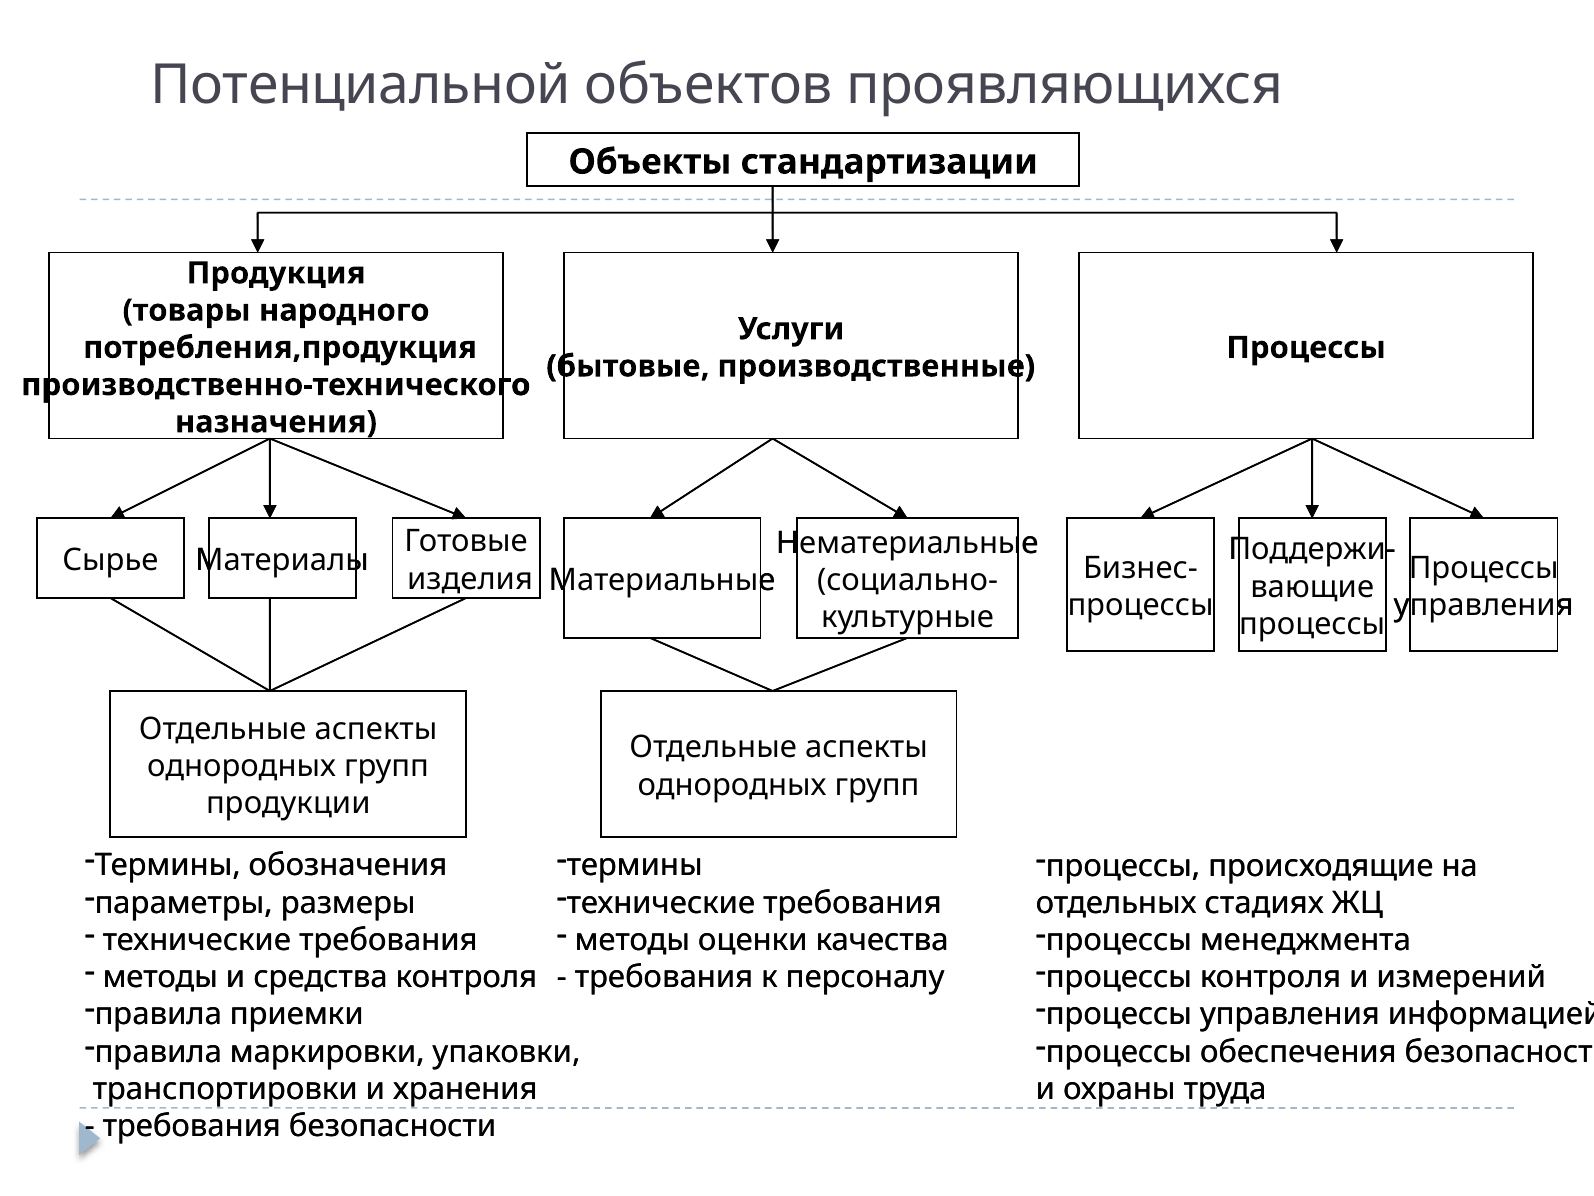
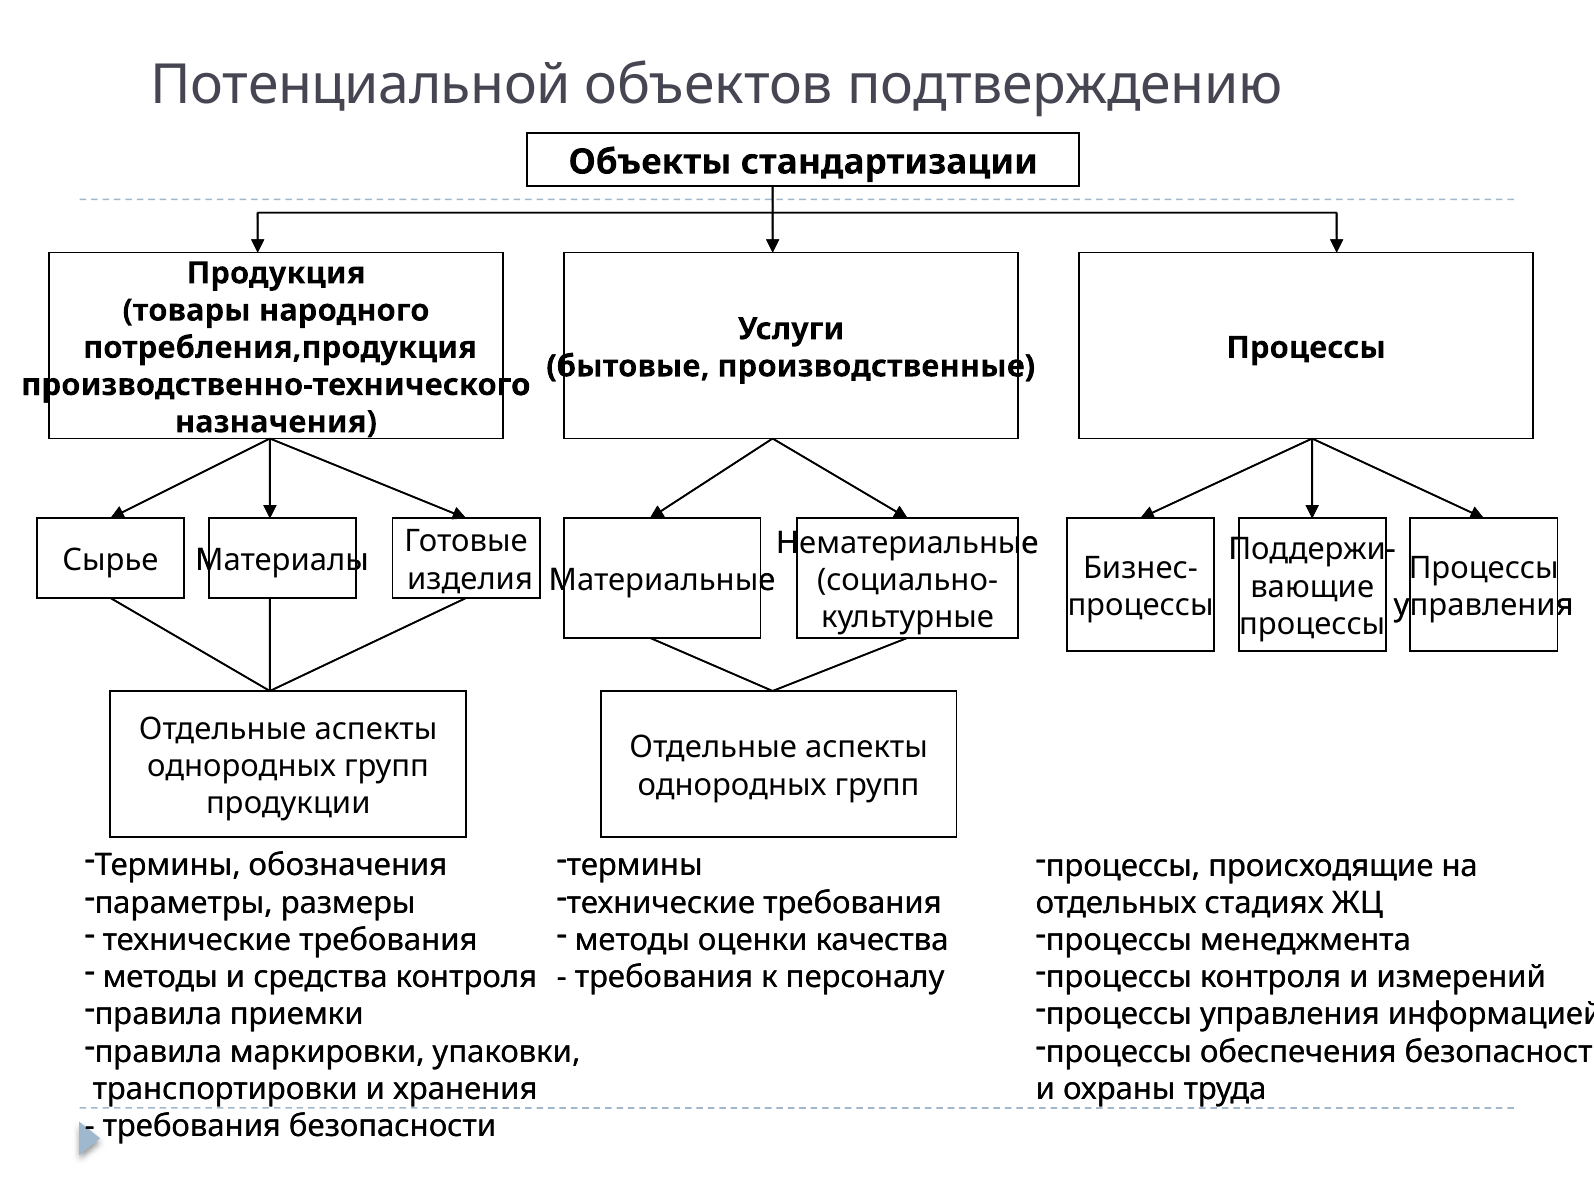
проявляющихся: проявляющихся -> подтверждению
